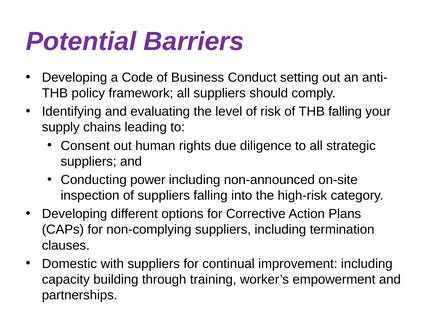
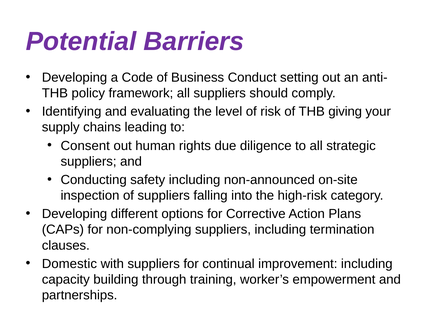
THB falling: falling -> giving
power: power -> safety
